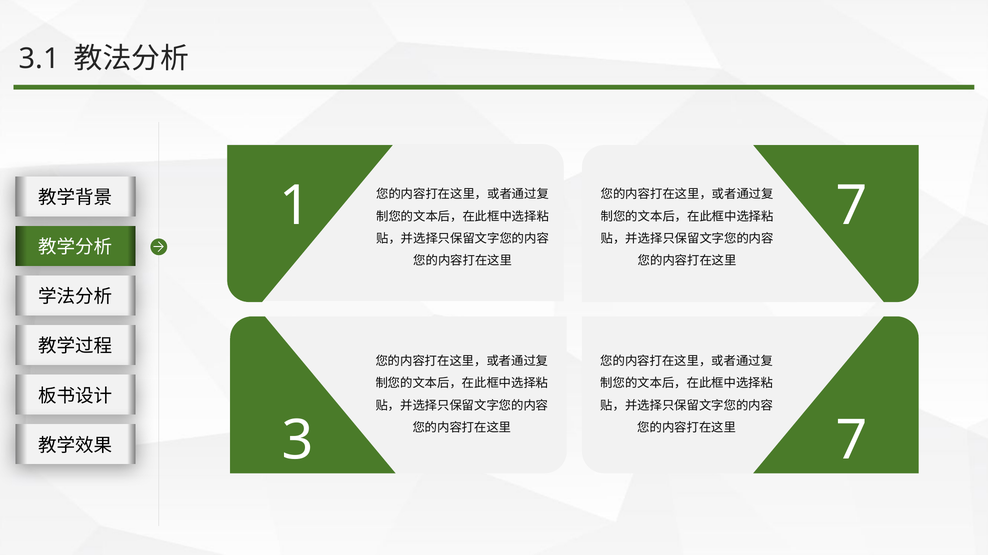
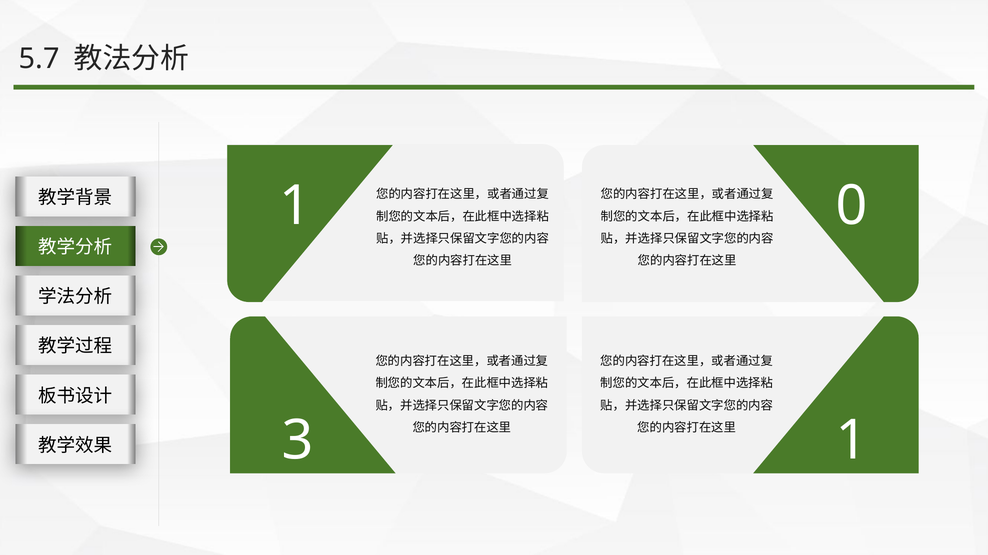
3.1: 3.1 -> 5.7
1 7: 7 -> 0
3 7: 7 -> 1
